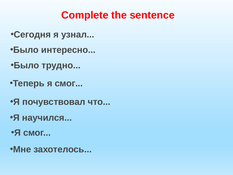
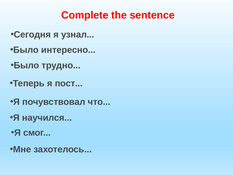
Теперь я смог: смог -> пост
